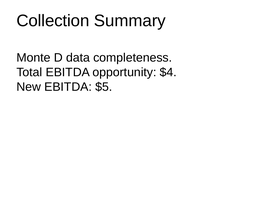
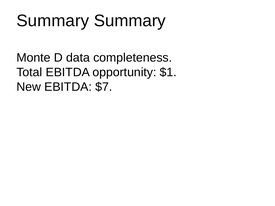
Collection at (53, 21): Collection -> Summary
$4: $4 -> $1
$5: $5 -> $7
